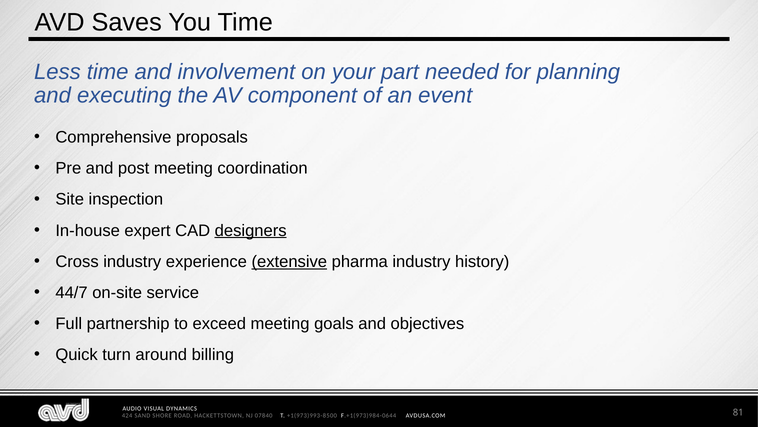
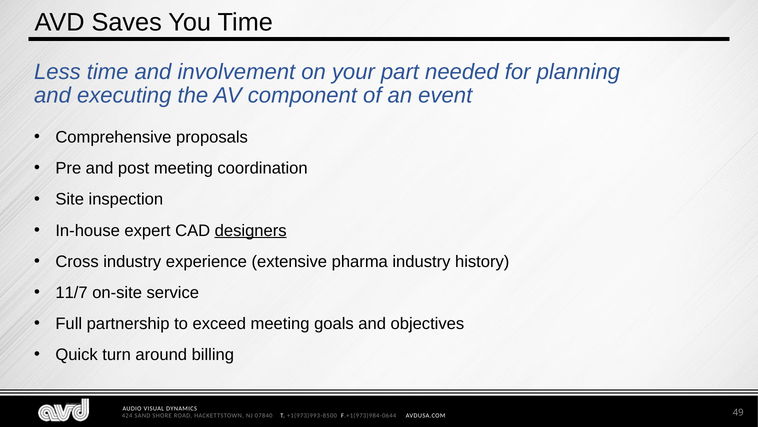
extensive underline: present -> none
44/7: 44/7 -> 11/7
81: 81 -> 49
